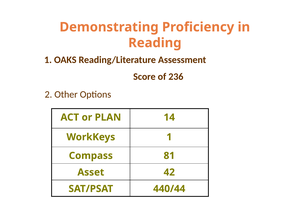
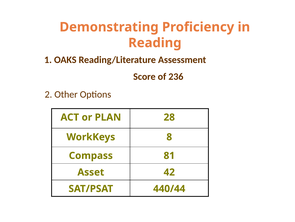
14: 14 -> 28
WorkKeys 1: 1 -> 8
